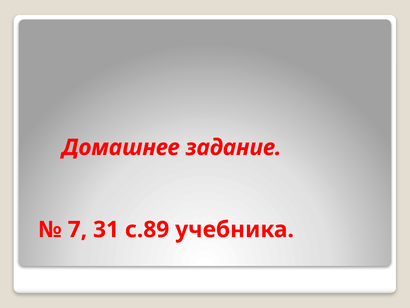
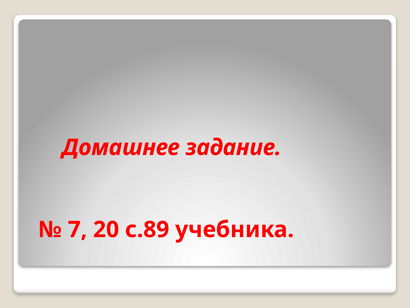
31: 31 -> 20
